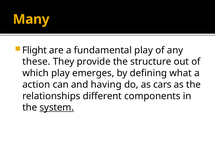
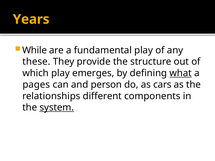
Many: Many -> Years
Flight: Flight -> While
what underline: none -> present
action: action -> pages
having: having -> person
